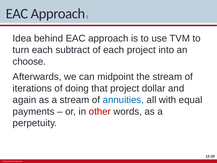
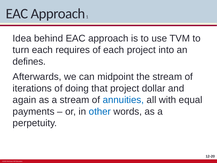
subtract: subtract -> requires
choose: choose -> defines
other colour: red -> blue
